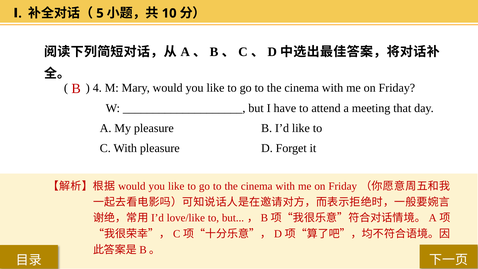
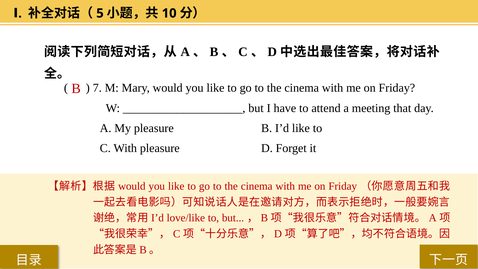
4: 4 -> 7
